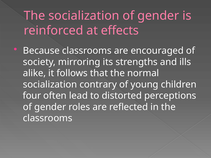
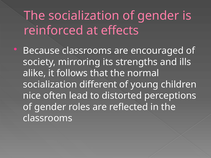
contrary: contrary -> different
four: four -> nice
